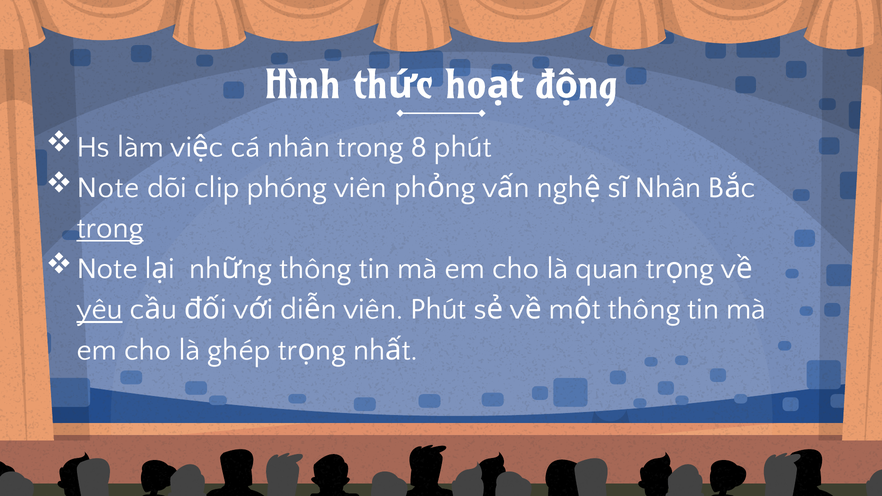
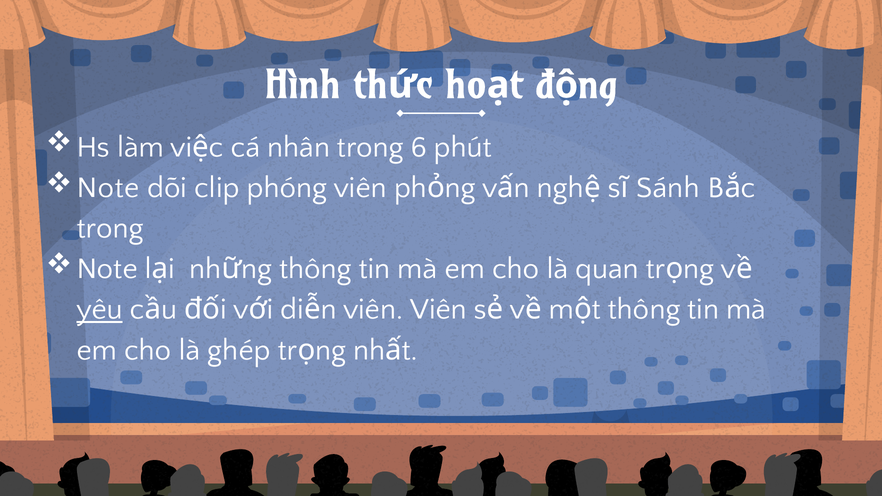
8: 8 -> 6
Nhân at (668, 188): Nhân -> Sánh
trong at (110, 228) underline: present -> none
viên Phút: Phút -> Viên
